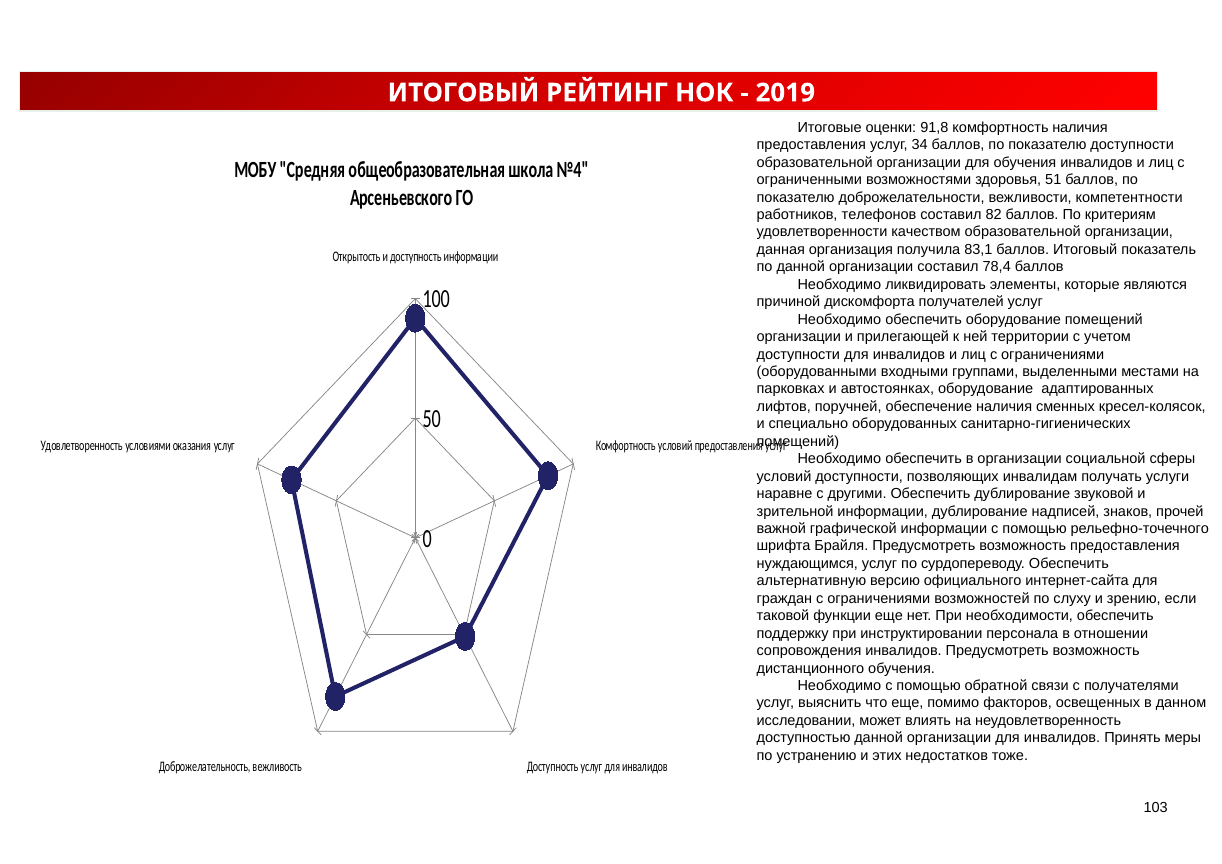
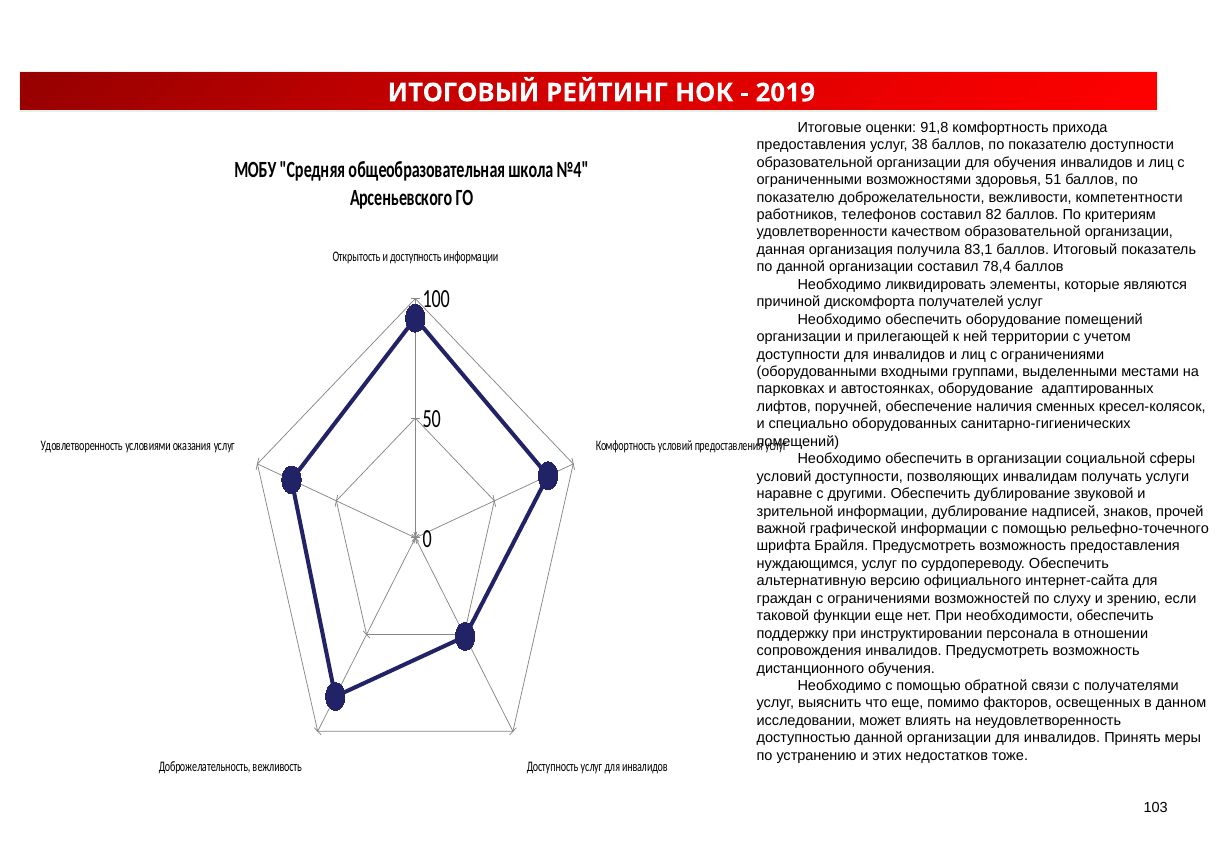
комфортность наличия: наличия -> прихода
34: 34 -> 38
